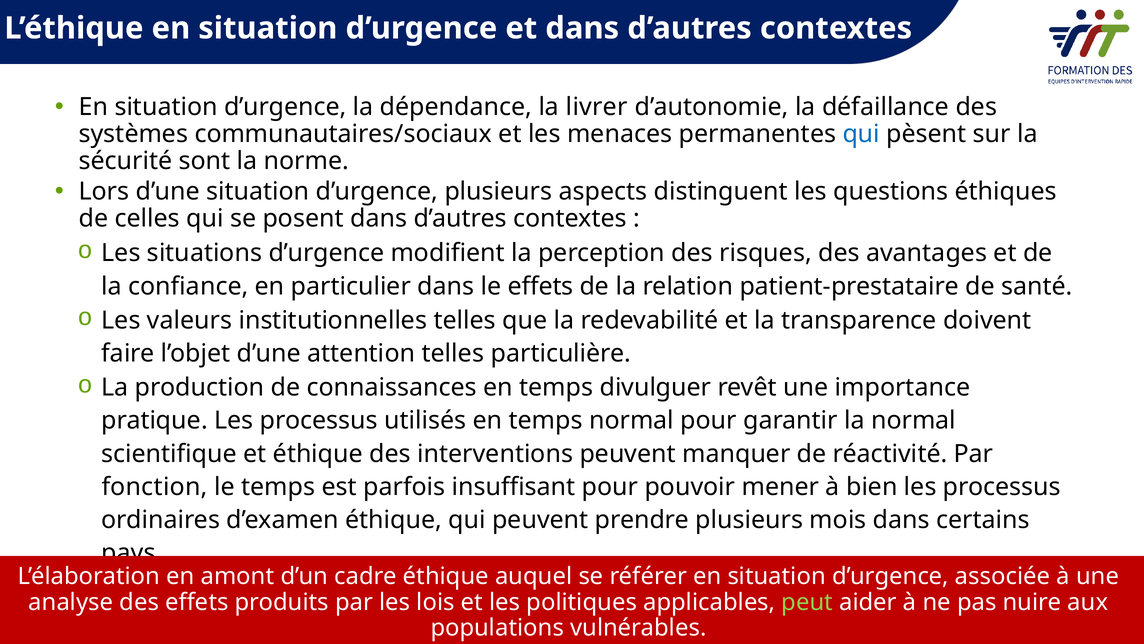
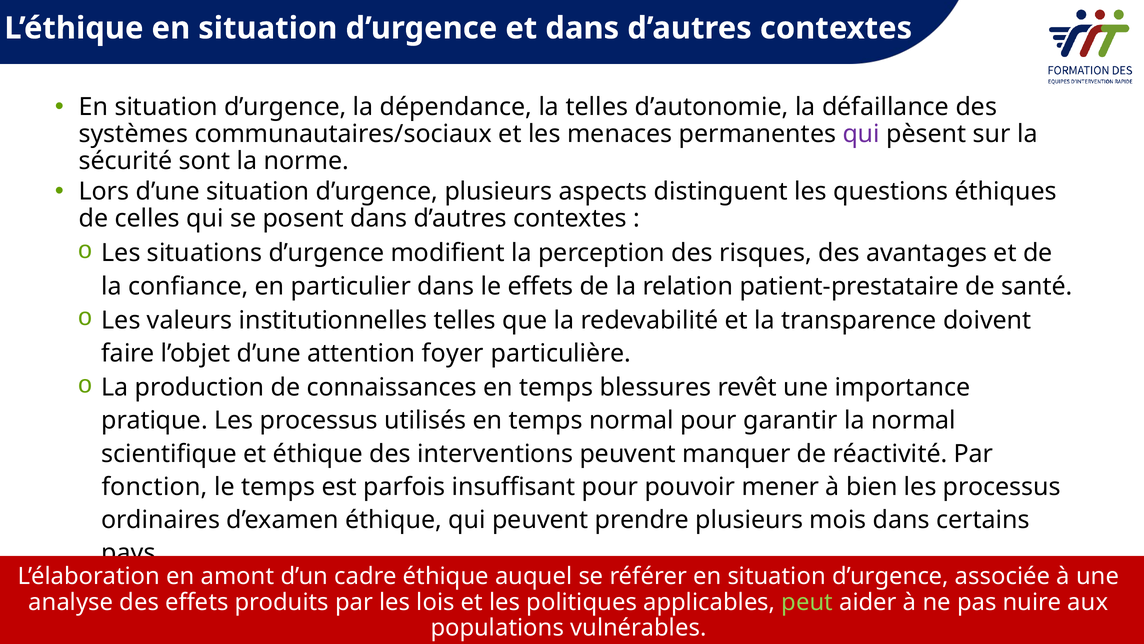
la livrer: livrer -> telles
qui at (861, 134) colour: blue -> purple
attention telles: telles -> foyer
divulguer: divulguer -> blessures
